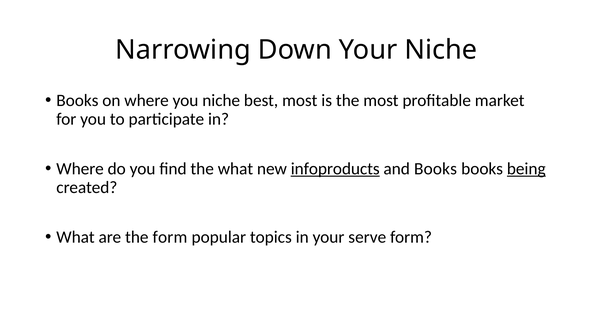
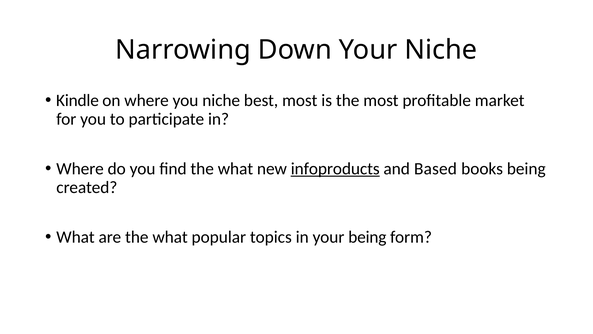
Books at (77, 100): Books -> Kindle
and Books: Books -> Based
being at (526, 169) underline: present -> none
are the form: form -> what
your serve: serve -> being
